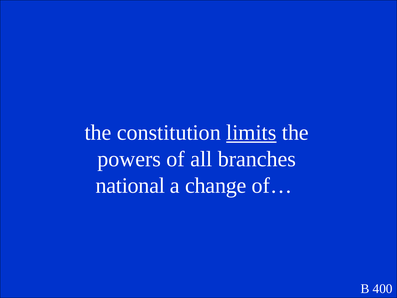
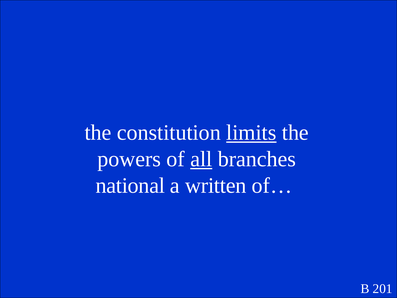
all underline: none -> present
change: change -> written
400: 400 -> 201
